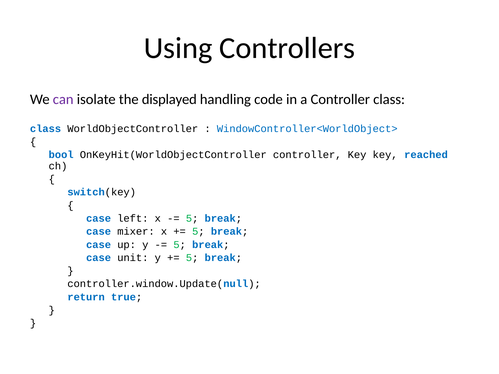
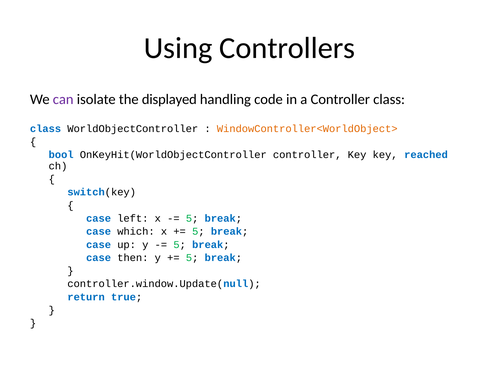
WindowController<WorldObject> colour: blue -> orange
mixer: mixer -> which
unit: unit -> then
